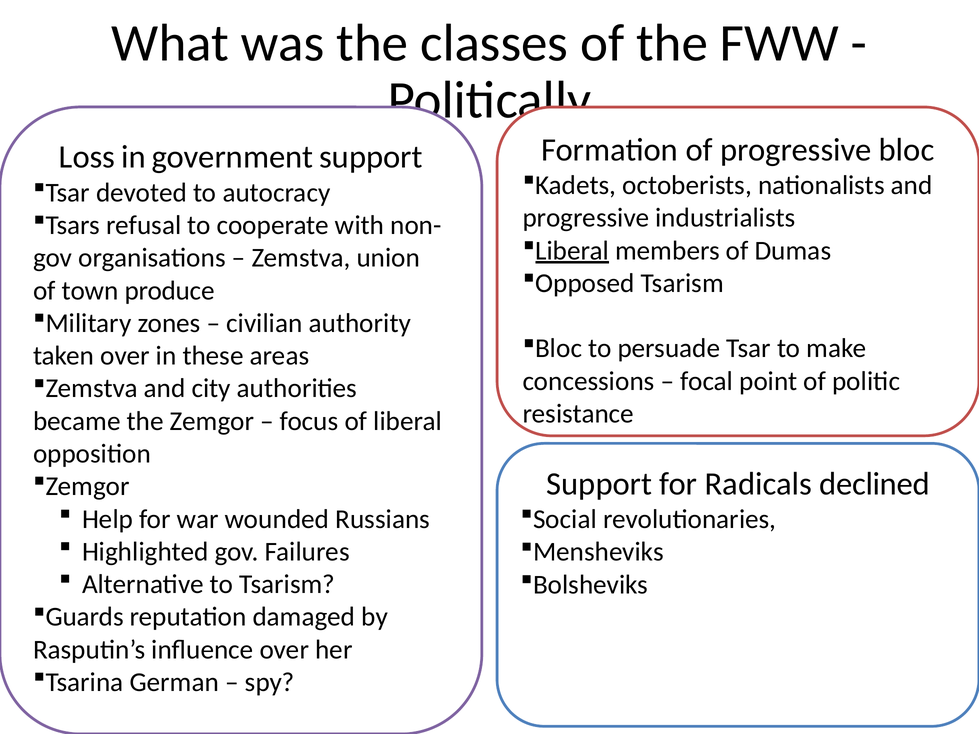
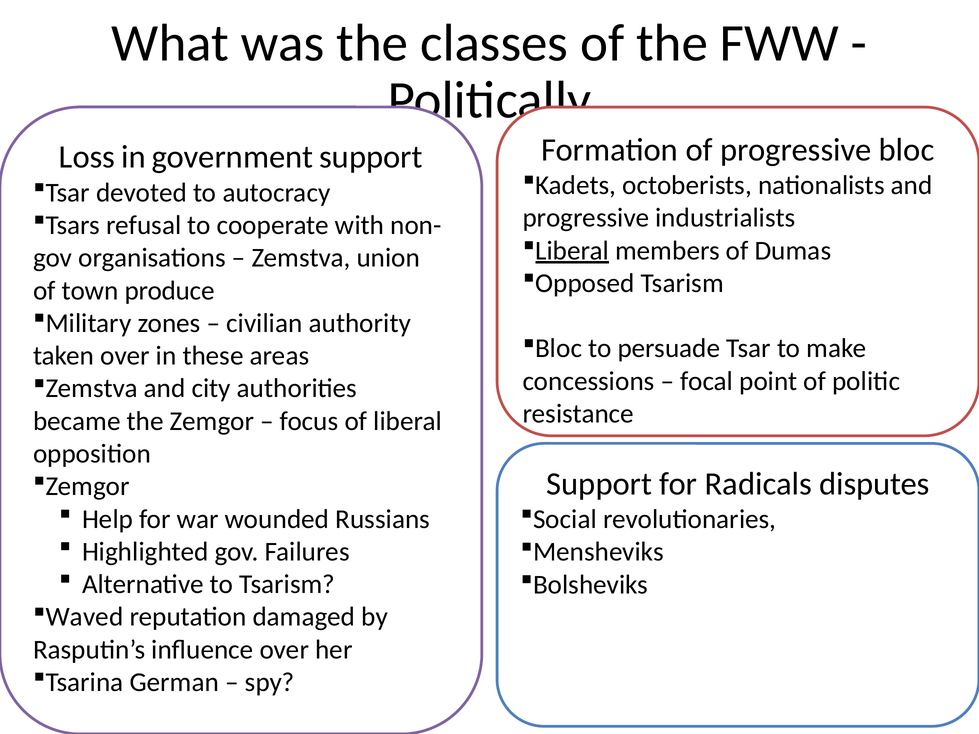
declined: declined -> disputes
Guards: Guards -> Waved
